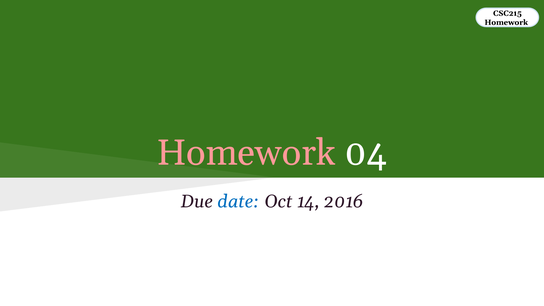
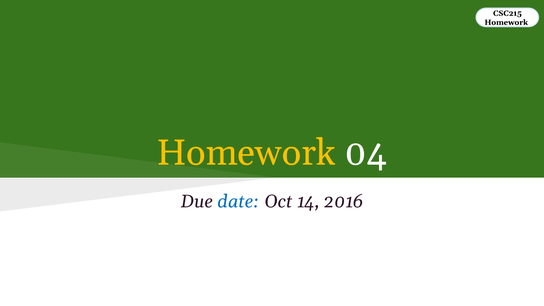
Homework at (246, 153) colour: pink -> yellow
